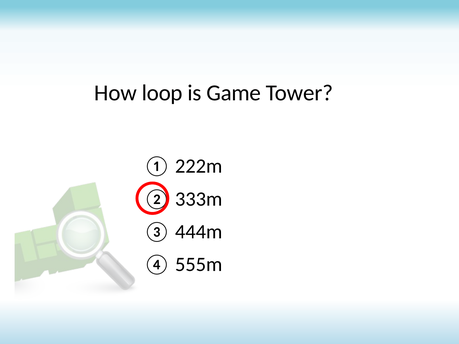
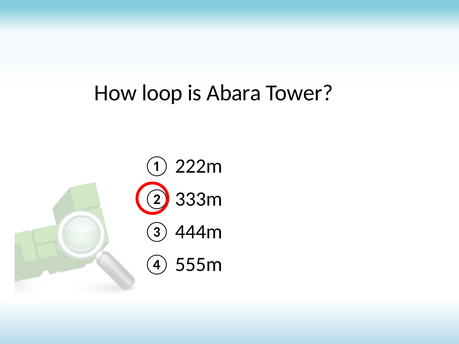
Game: Game -> Abara
